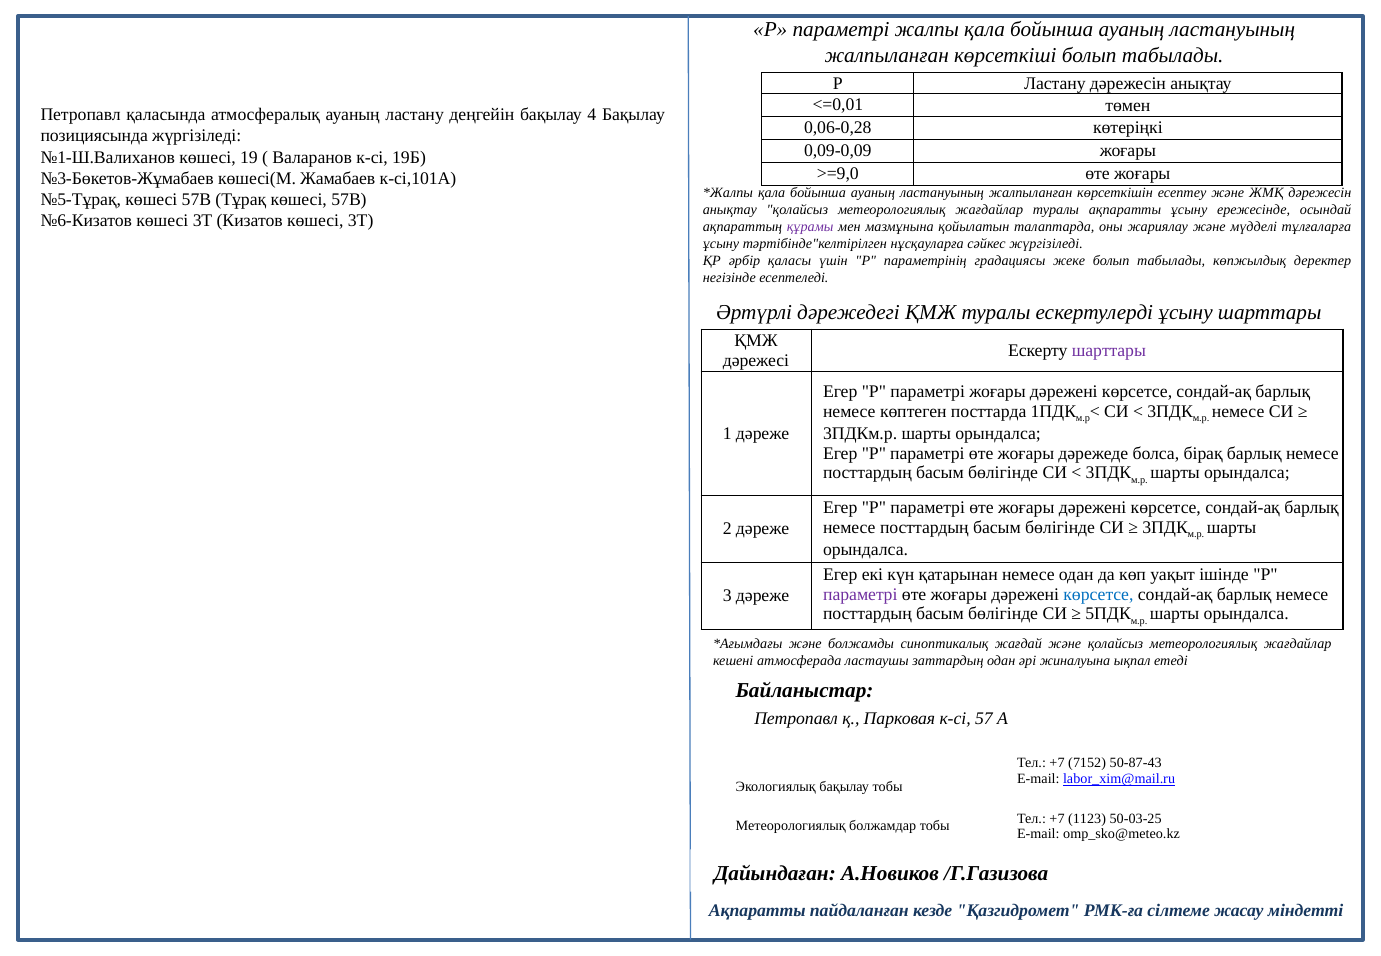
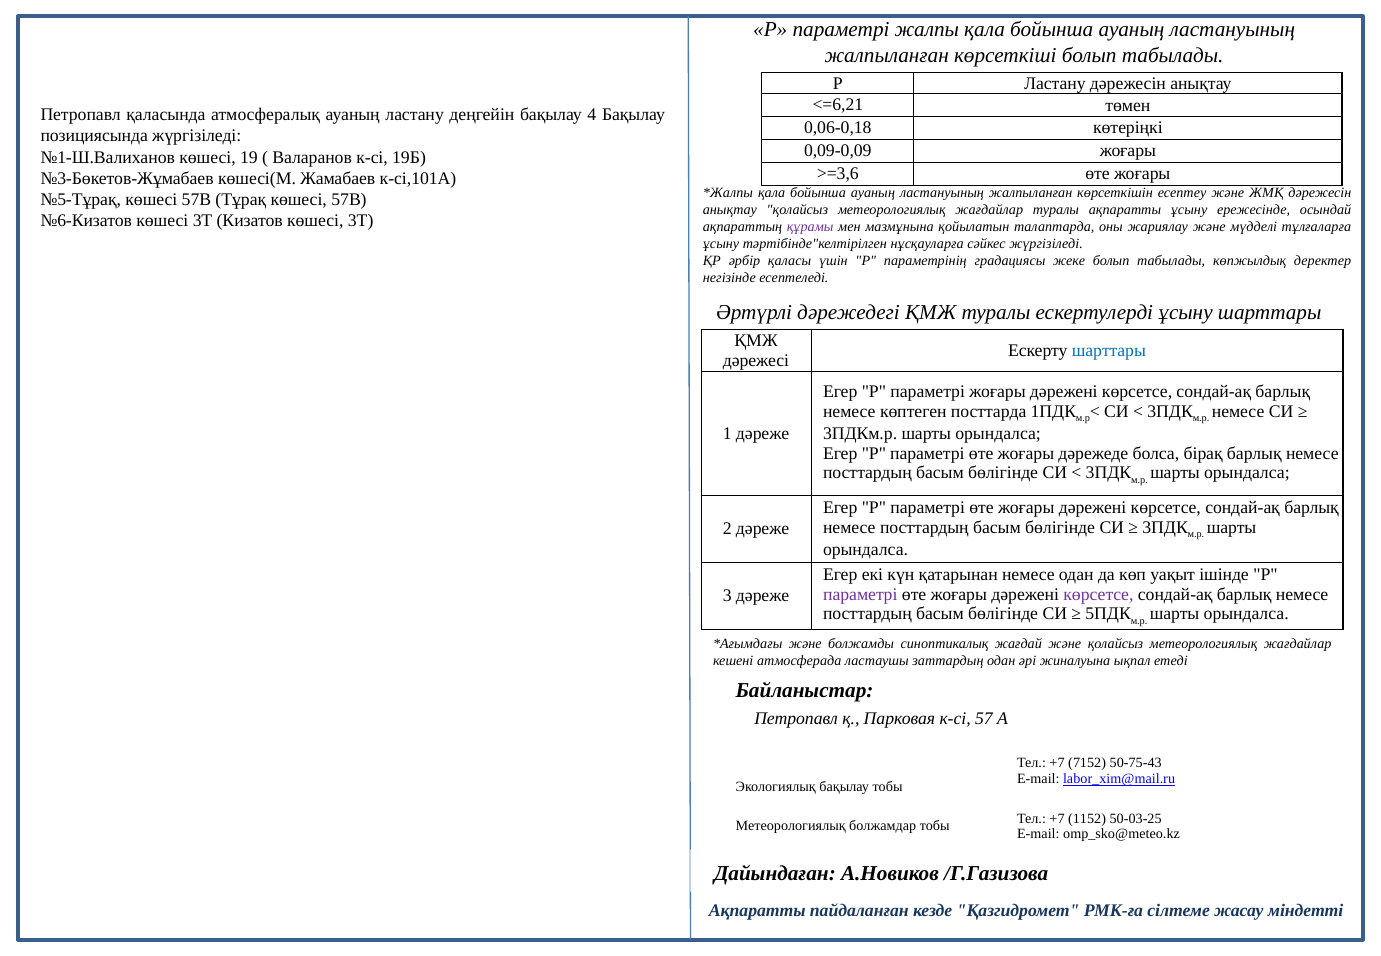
<=0,01: <=0,01 -> <=6,21
0,06-0,28: 0,06-0,28 -> 0,06-0,18
>=9,0: >=9,0 -> >=3,6
шарттары at (1109, 351) colour: purple -> blue
көрсетсе at (1098, 594) colour: blue -> purple
50-87-43: 50-87-43 -> 50-75-43
1123: 1123 -> 1152
